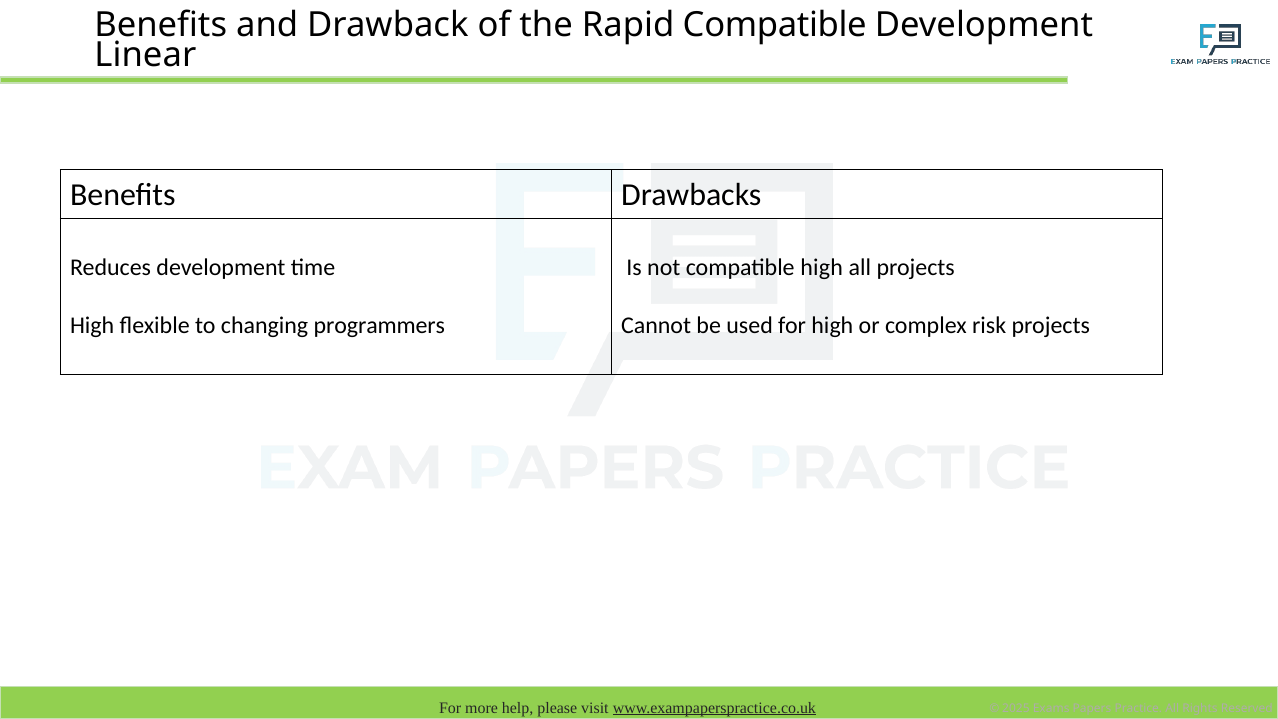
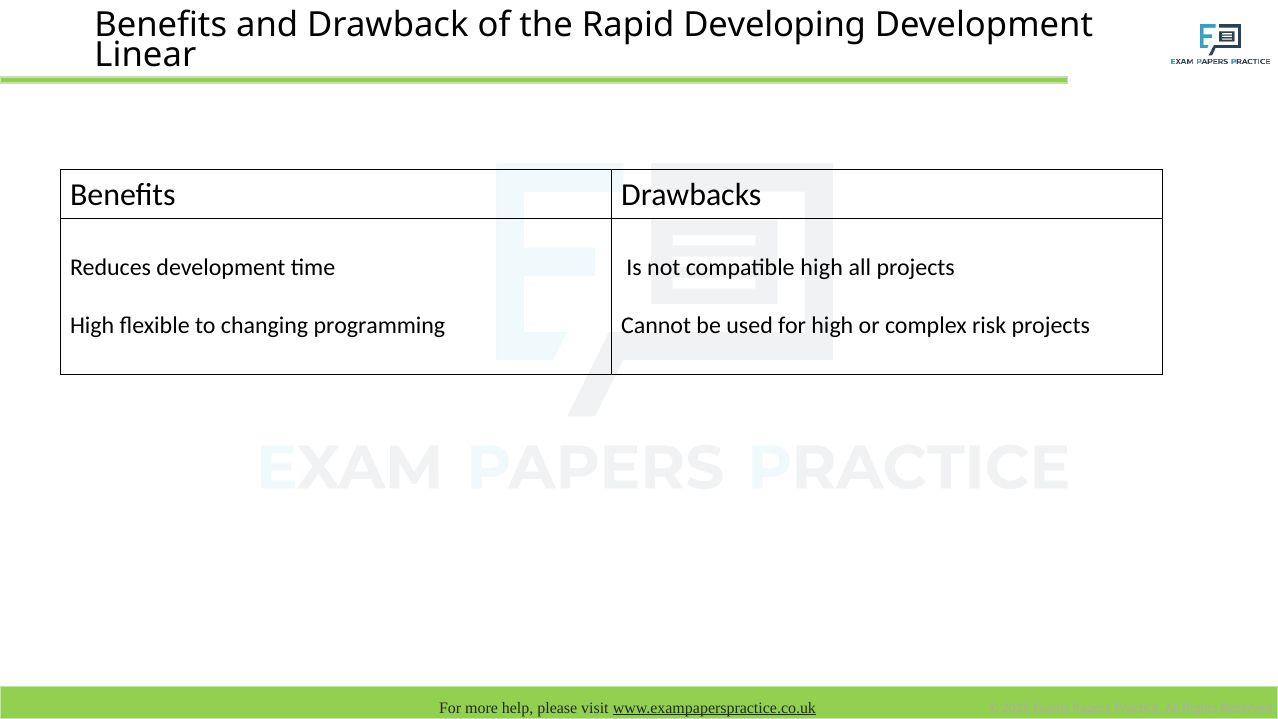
Rapid Compatible: Compatible -> Developing
programmers: programmers -> programming
